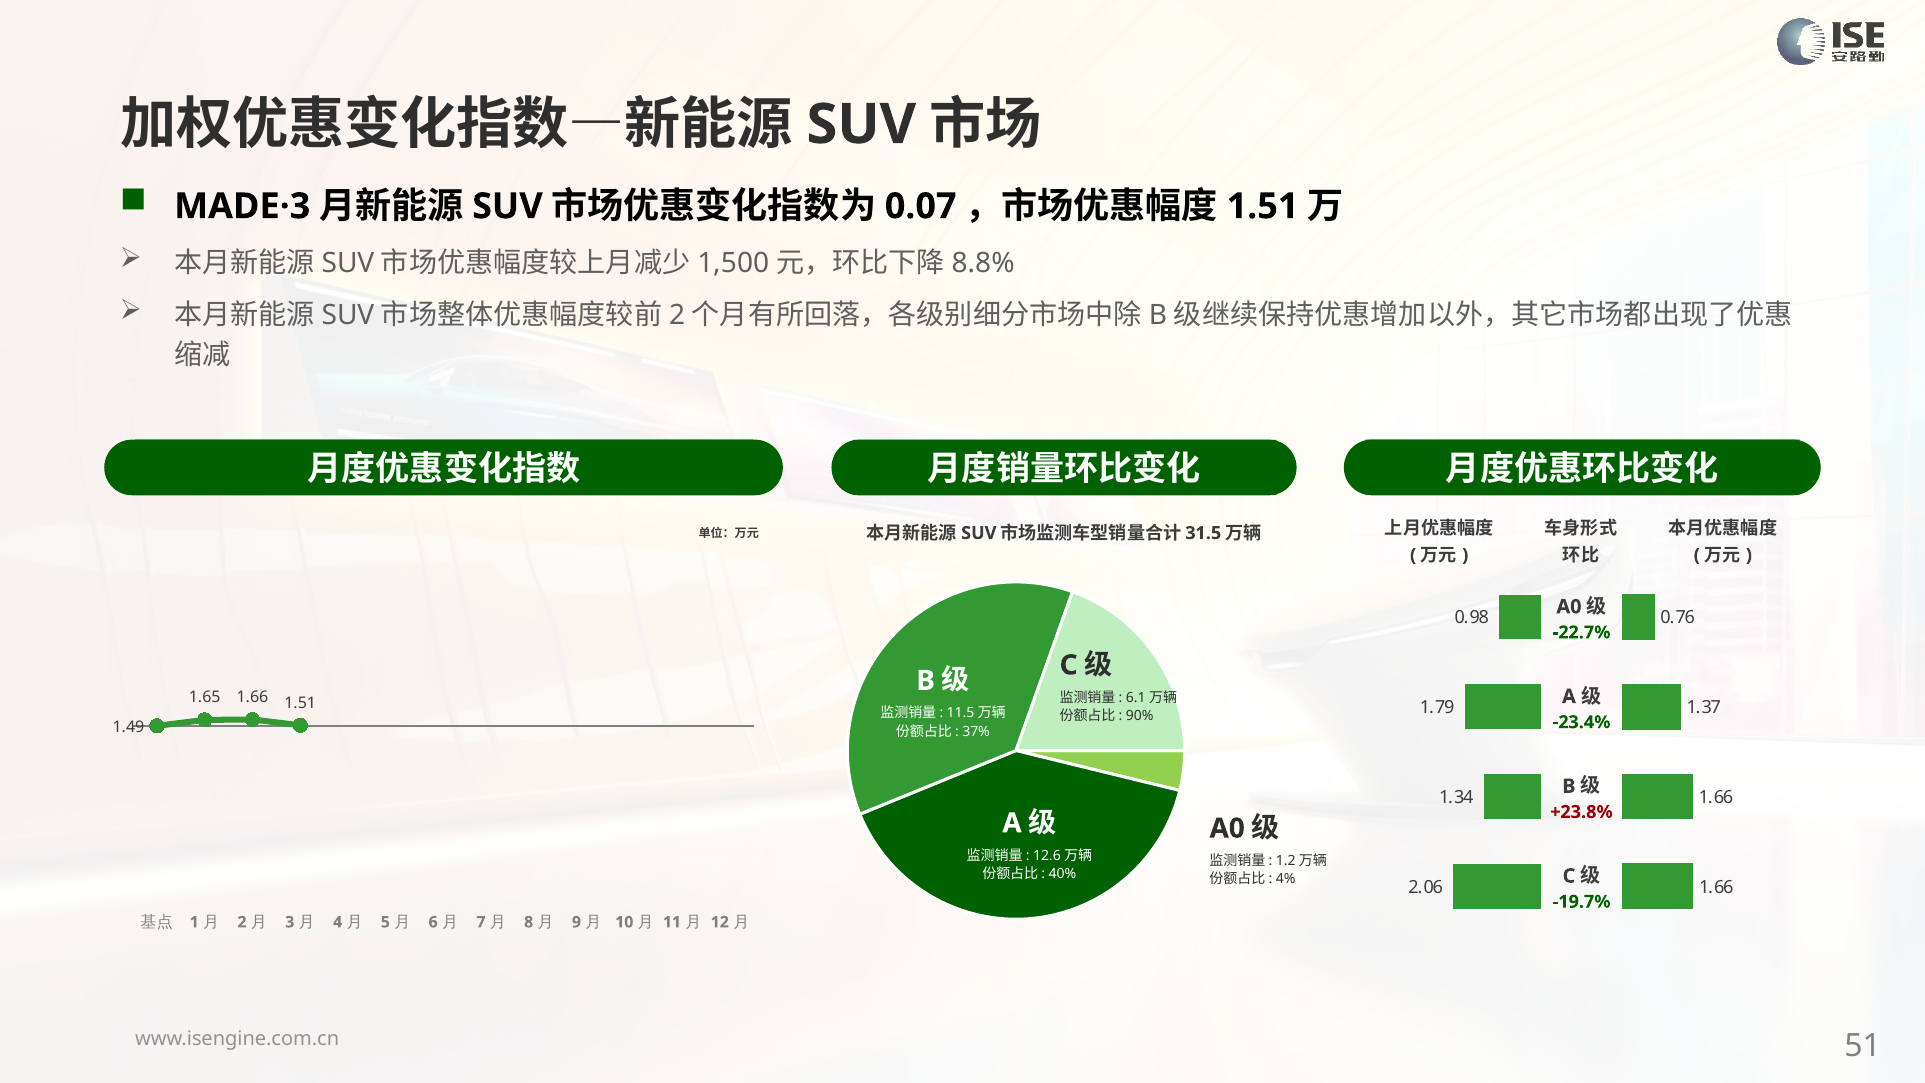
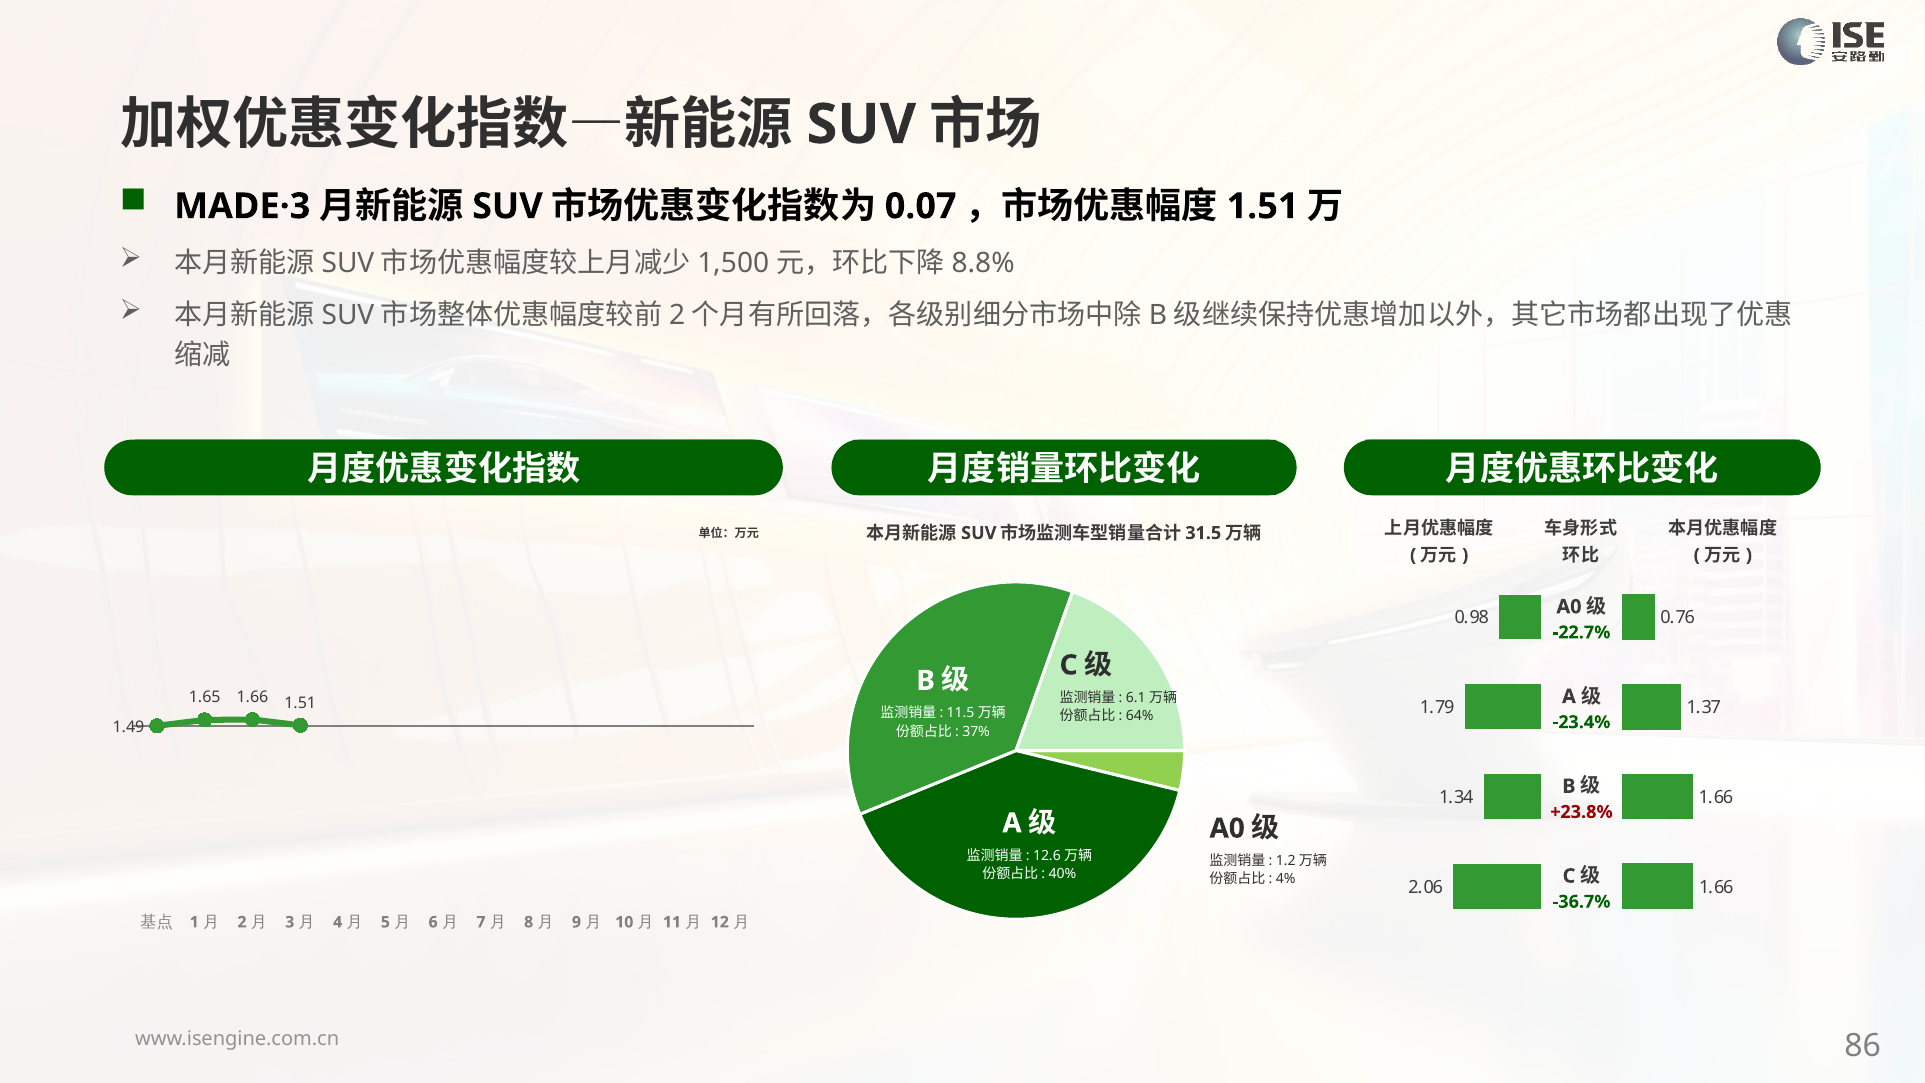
90%: 90% -> 64%
-19.7%: -19.7% -> -36.7%
51: 51 -> 86
